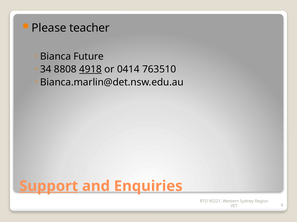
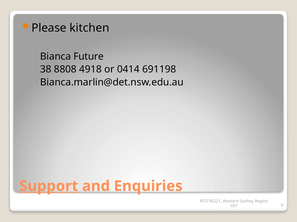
teacher: teacher -> kitchen
34: 34 -> 38
4918 underline: present -> none
763510: 763510 -> 691198
